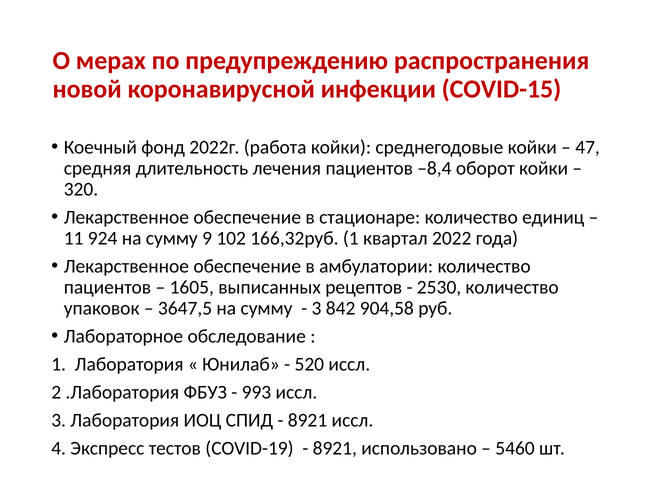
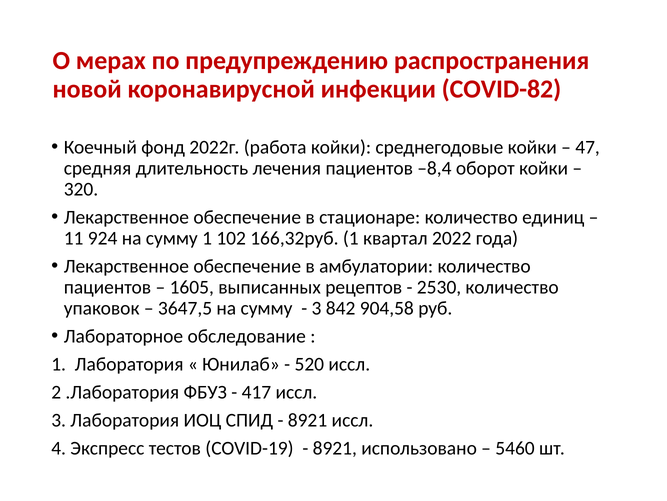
COVID-15: COVID-15 -> COVID-82
сумму 9: 9 -> 1
993: 993 -> 417
